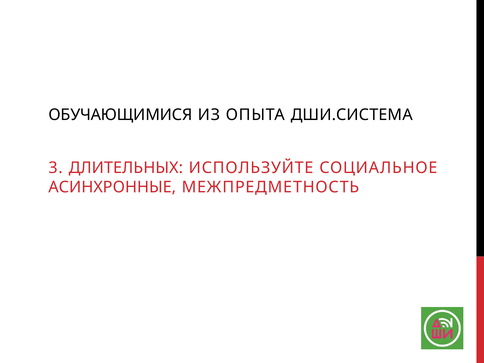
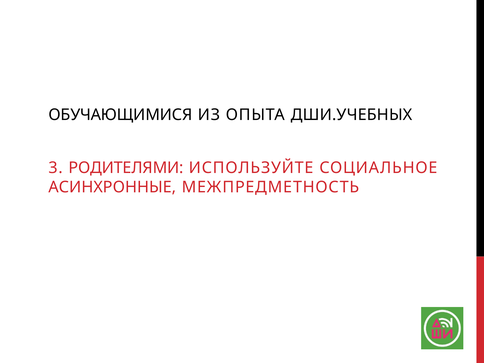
ДШИ.СИСТЕМА: ДШИ.СИСТЕМА -> ДШИ.УЧЕБНЫХ
ДЛИТЕЛЬНЫХ: ДЛИТЕЛЬНЫХ -> РОДИТЕЛЯМИ
